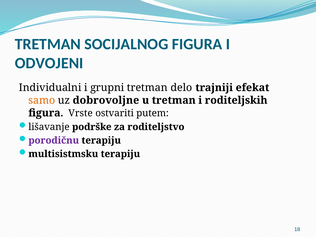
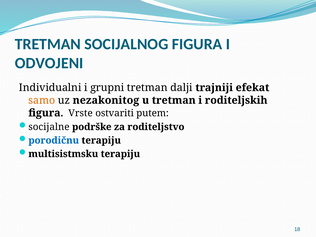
delo: delo -> dalji
dobrovoljne: dobrovoljne -> nezakonitog
lišavanje: lišavanje -> socijalne
porodičnu colour: purple -> blue
